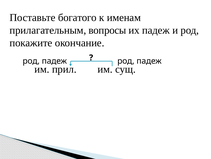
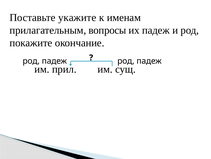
богатого: богатого -> укажите
